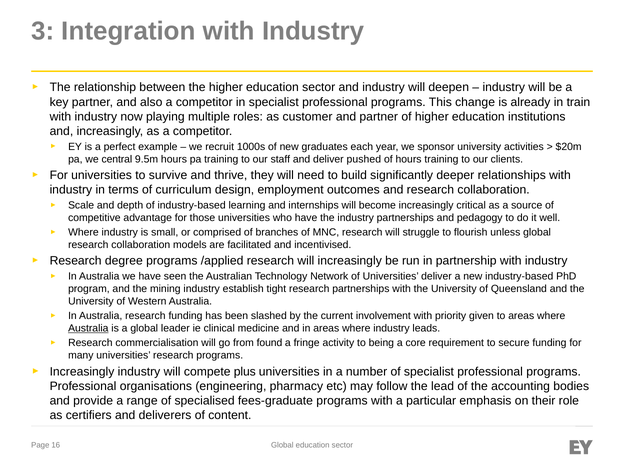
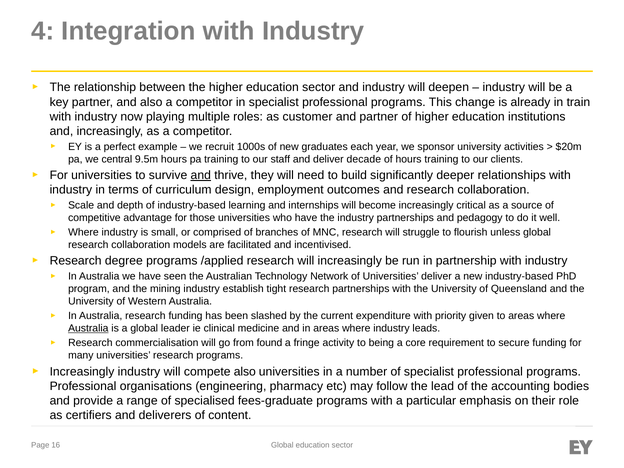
3: 3 -> 4
pushed: pushed -> decade
and at (201, 175) underline: none -> present
involvement: involvement -> expenditure
compete plus: plus -> also
